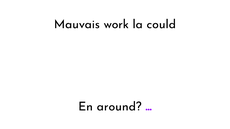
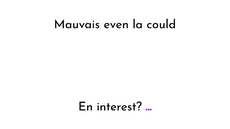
work: work -> even
around: around -> interest
